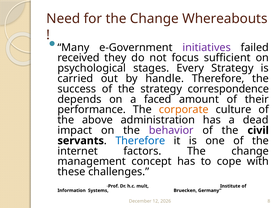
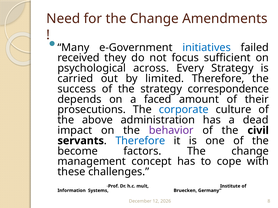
Whereabouts: Whereabouts -> Amendments
initiatives colour: purple -> blue
stages: stages -> across
handle: handle -> limited
performance: performance -> prosecutions
corporate colour: orange -> blue
internet: internet -> become
